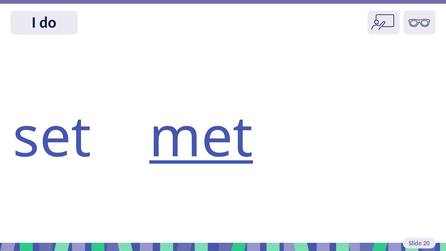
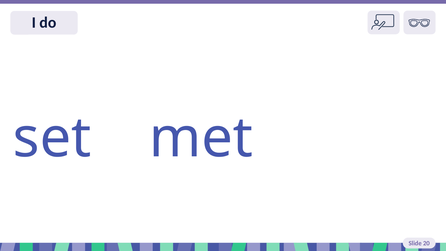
met underline: present -> none
